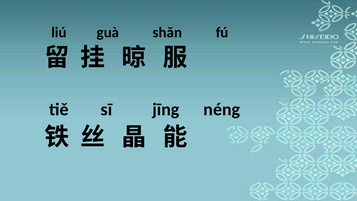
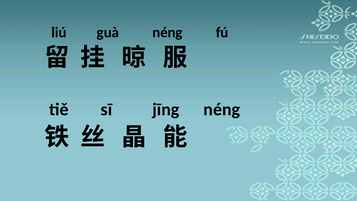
guà shǎn: shǎn -> néng
